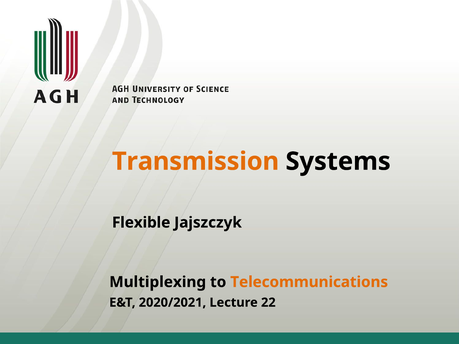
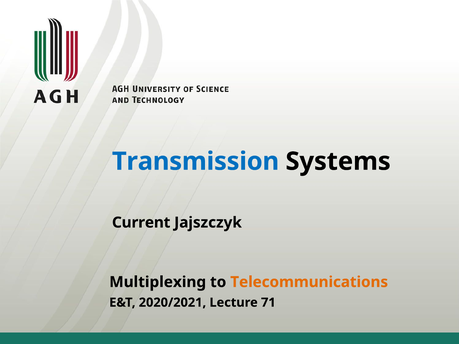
Transmission colour: orange -> blue
Flexible: Flexible -> Current
22: 22 -> 71
